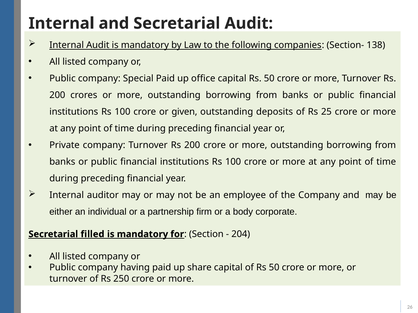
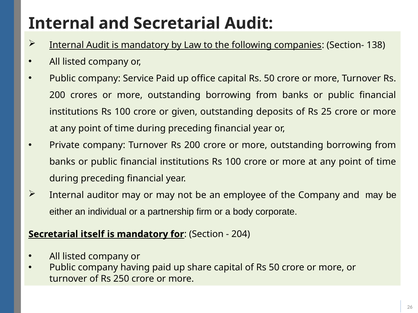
Special: Special -> Service
filled: filled -> itself
